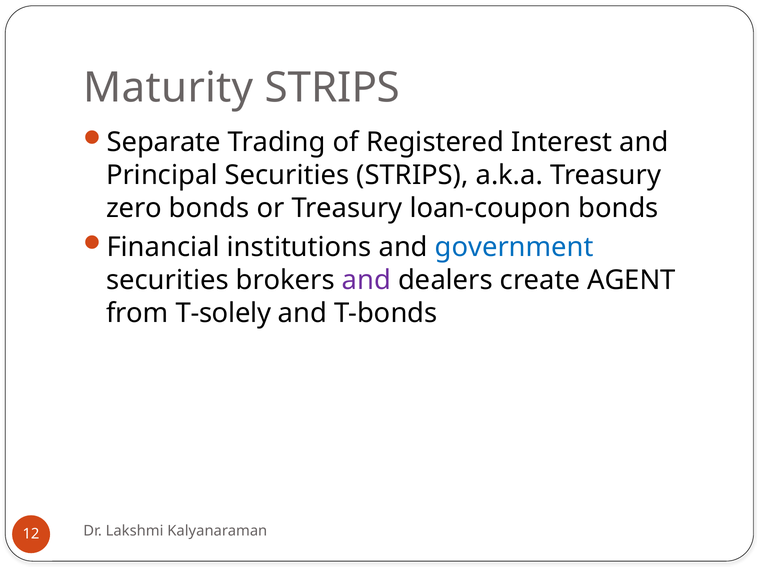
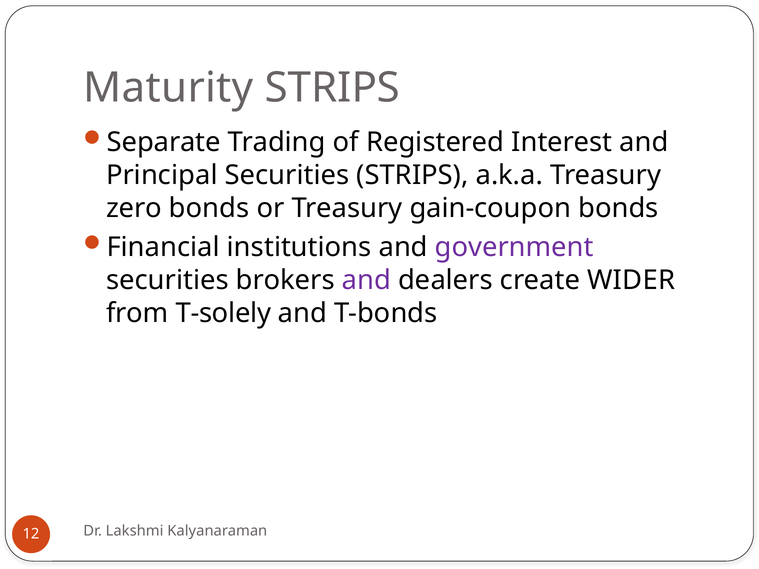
loan-coupon: loan-coupon -> gain-coupon
government colour: blue -> purple
AGENT: AGENT -> WIDER
